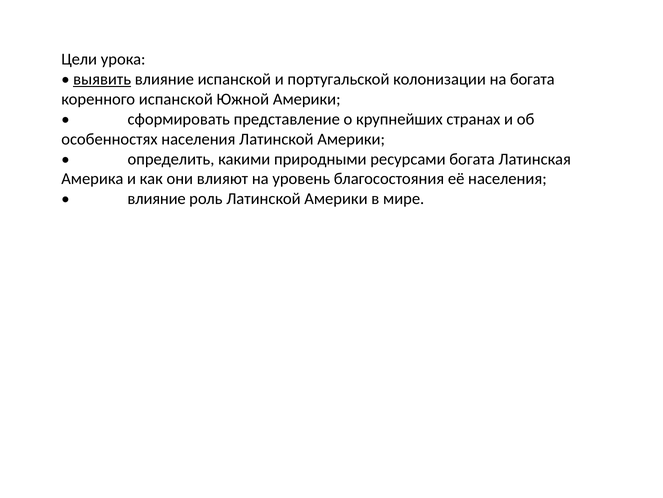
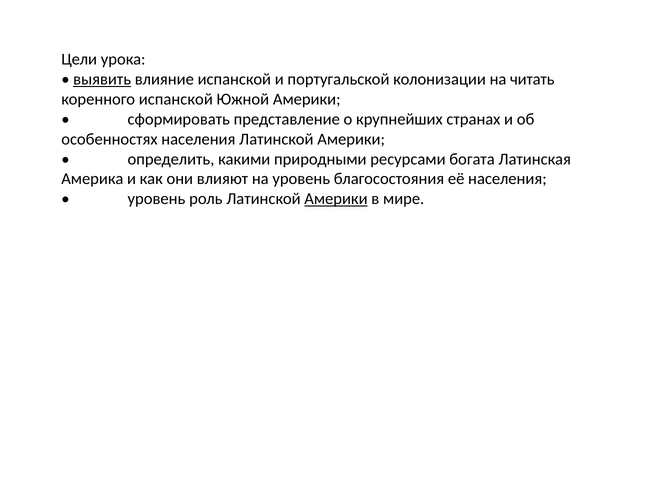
на богата: богата -> читать
влияние at (157, 199): влияние -> уровень
Америки at (336, 199) underline: none -> present
